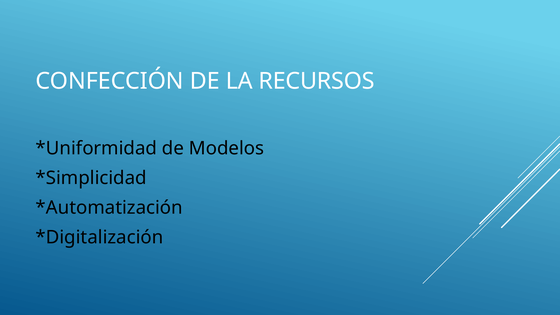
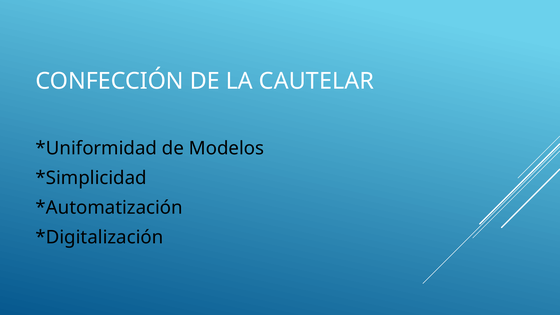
RECURSOS: RECURSOS -> CAUTELAR
